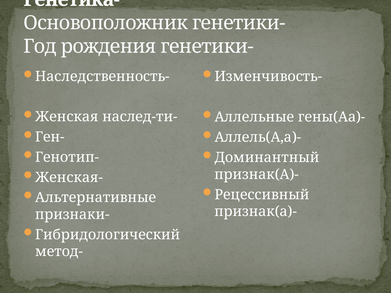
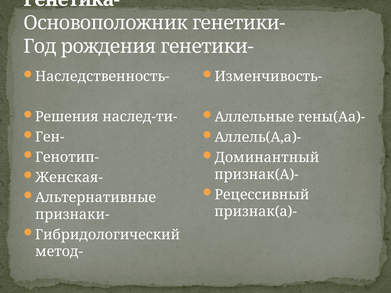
Женская: Женская -> Решения
